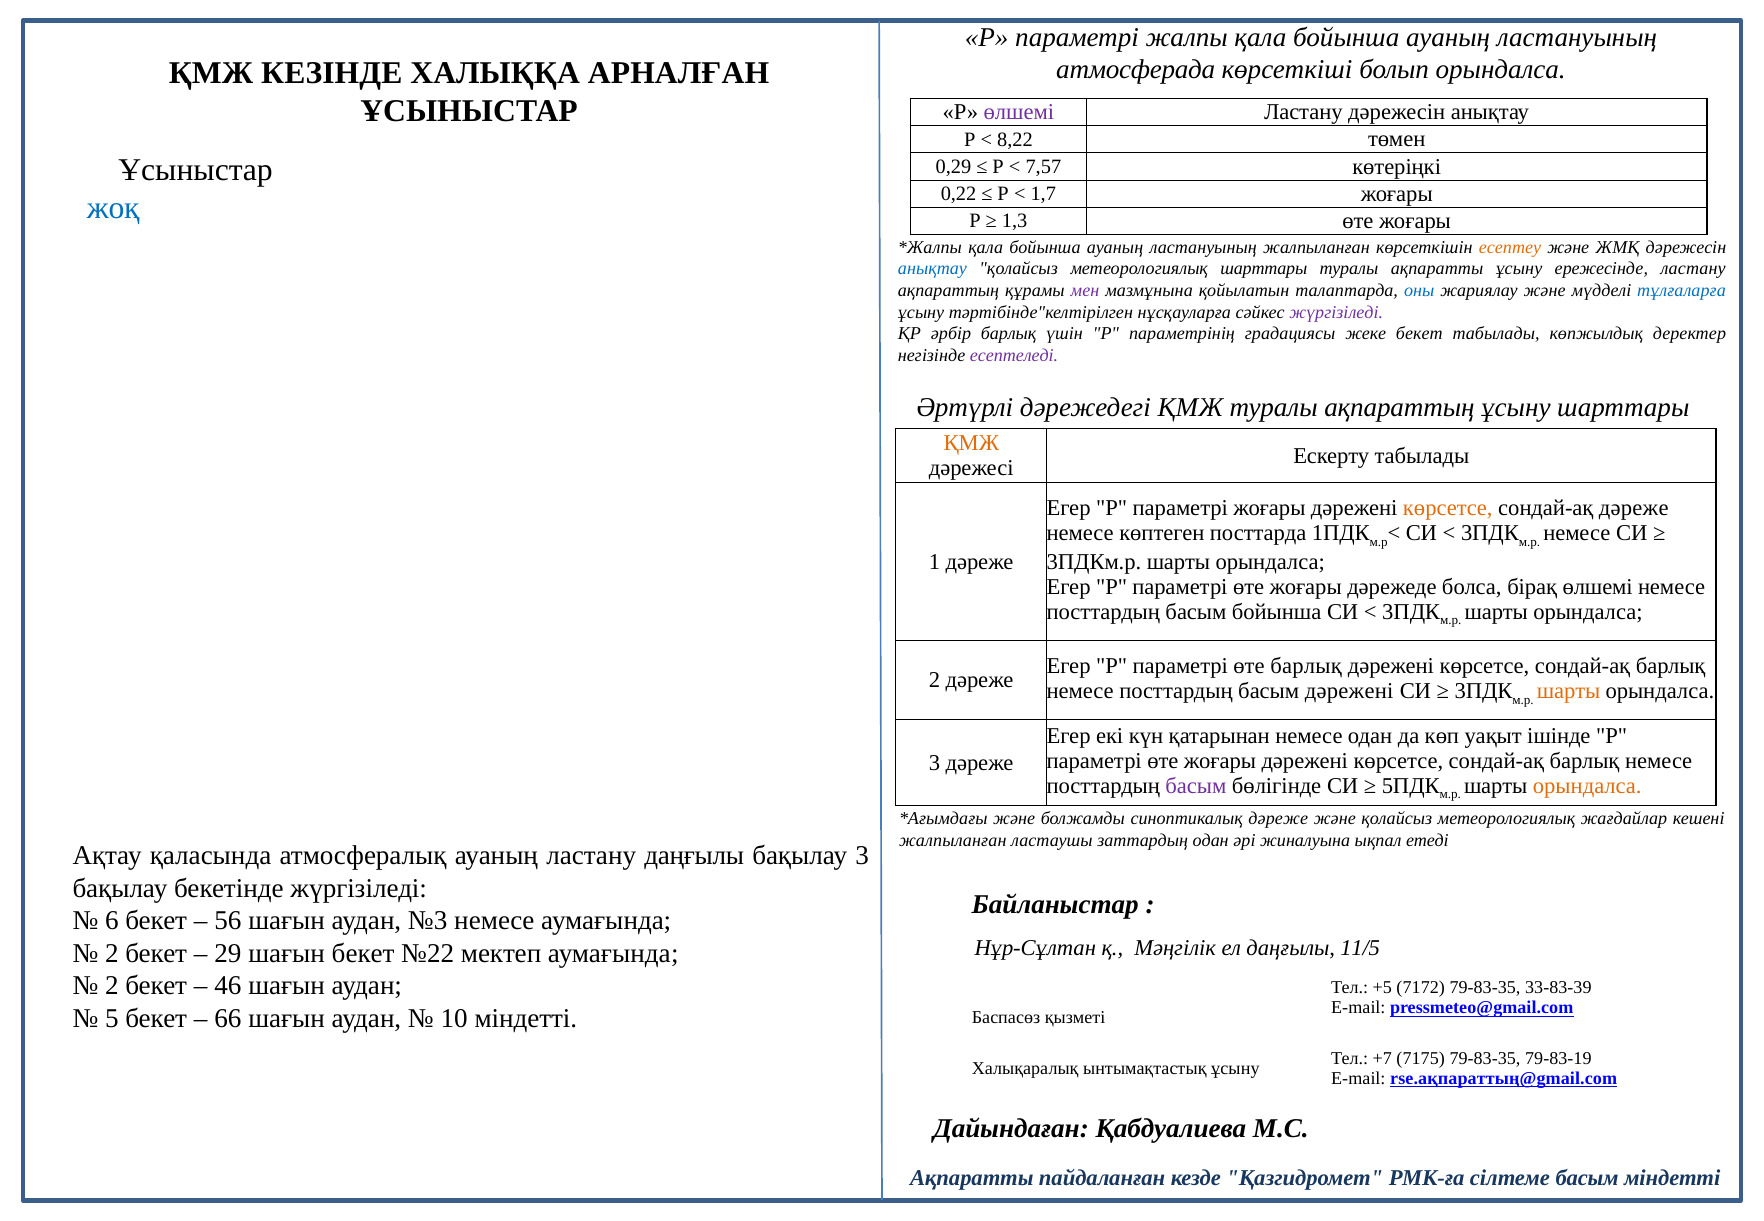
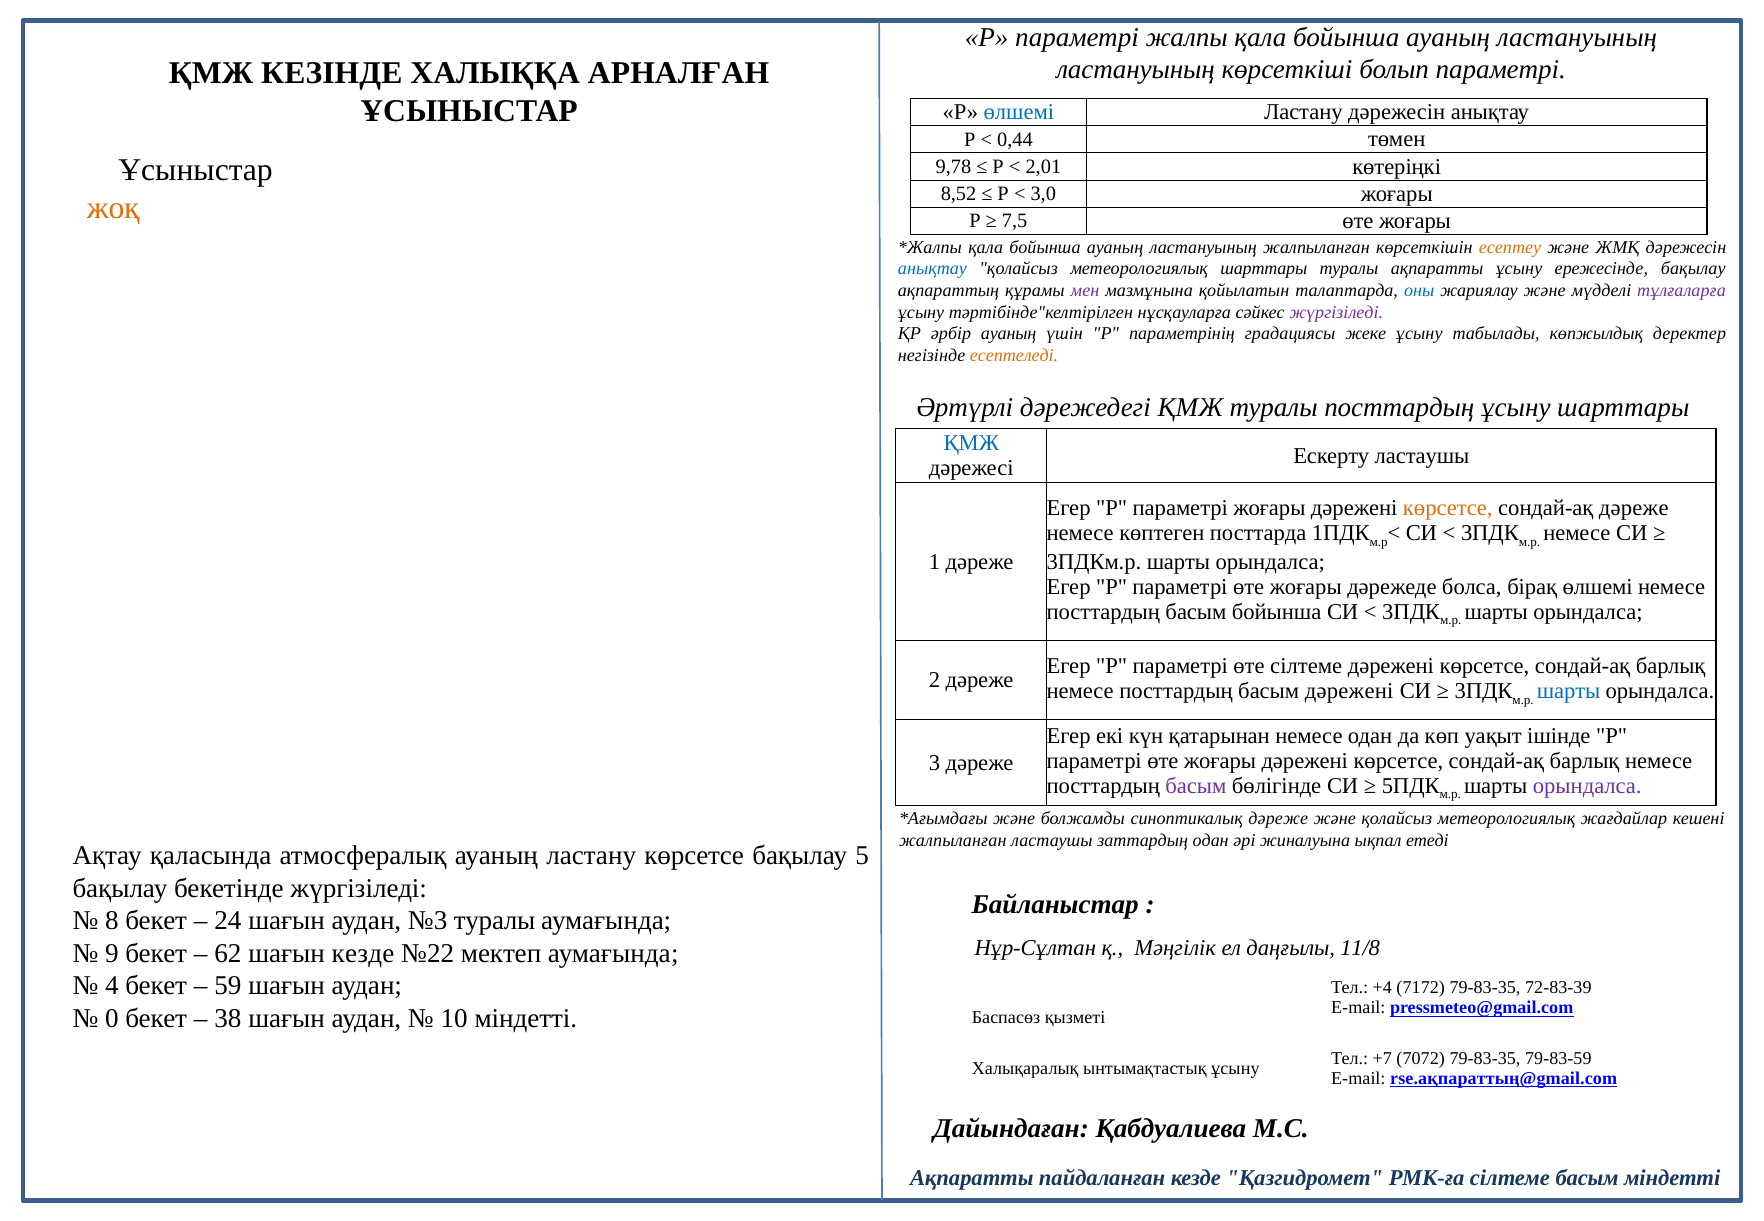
атмосферада at (1136, 70): атмосферада -> ластануының
болып орындалса: орындалса -> параметрі
өлшемі at (1019, 112) colour: purple -> blue
8,22: 8,22 -> 0,44
0,29: 0,29 -> 9,78
7,57: 7,57 -> 2,01
0,22: 0,22 -> 8,52
1,7: 1,7 -> 3,0
жоқ colour: blue -> orange
1,3: 1,3 -> 7,5
ережесінде ластану: ластану -> бақылау
тұлғаларға colour: blue -> purple
әрбір барлық: барлық -> ауаның
жеке бекет: бекет -> ұсыну
есептеледі colour: purple -> orange
туралы ақпараттың: ақпараттың -> посттардың
ҚМЖ at (971, 443) colour: orange -> blue
Ескерту табылады: табылады -> ластаушы
өте барлық: барлық -> сілтеме
шарты at (1569, 691) colour: orange -> blue
орындалса at (1587, 786) colour: orange -> purple
ластану даңғылы: даңғылы -> көрсетсе
бақылау 3: 3 -> 5
6: 6 -> 8
56: 56 -> 24
№3 немесе: немесе -> туралы
11/5: 11/5 -> 11/8
2 at (112, 954): 2 -> 9
29: 29 -> 62
шағын бекет: бекет -> кезде
2 at (112, 986): 2 -> 4
46: 46 -> 59
+5: +5 -> +4
33-83-39: 33-83-39 -> 72-83-39
5: 5 -> 0
66: 66 -> 38
7175: 7175 -> 7072
79-83-19: 79-83-19 -> 79-83-59
